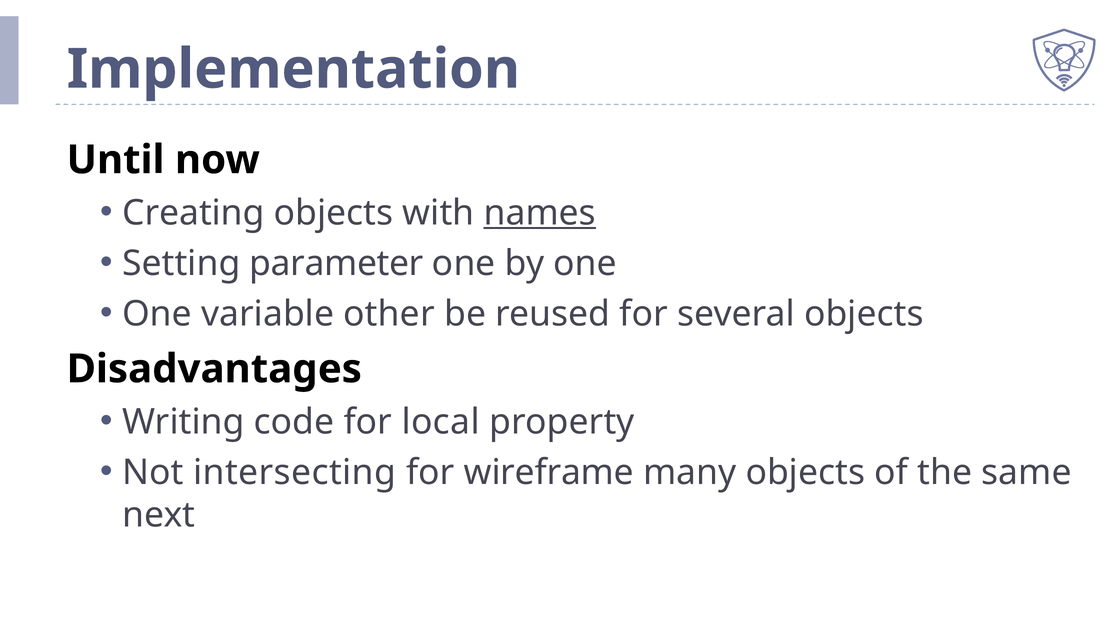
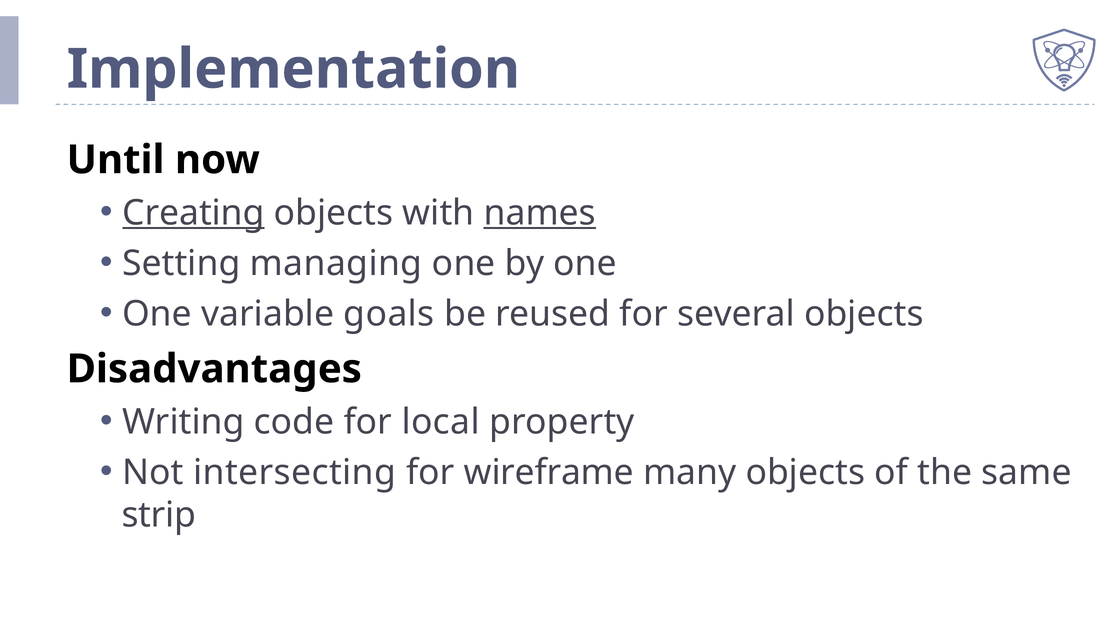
Creating underline: none -> present
parameter: parameter -> managing
other: other -> goals
next: next -> strip
